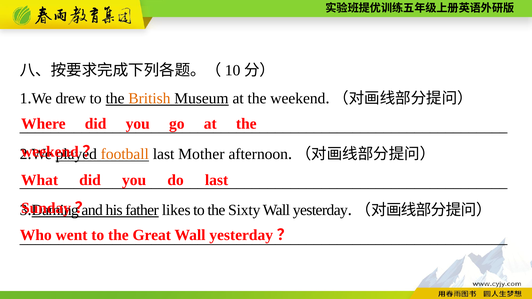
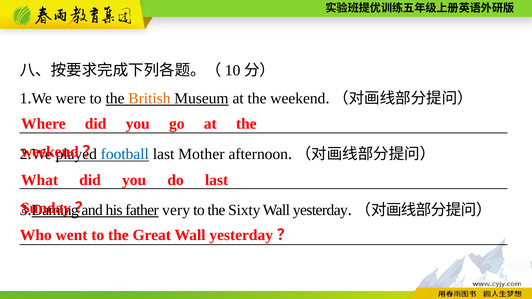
drew: drew -> were
football colour: orange -> blue
likes: likes -> very
